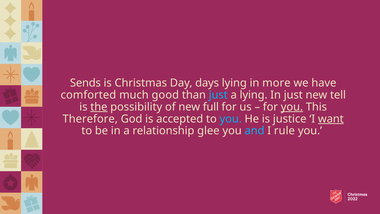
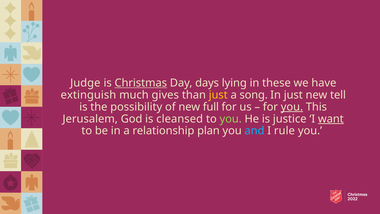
Sends: Sends -> Judge
Christmas underline: none -> present
more: more -> these
comforted: comforted -> extinguish
good: good -> gives
just at (218, 95) colour: light blue -> yellow
a lying: lying -> song
the underline: present -> none
Therefore: Therefore -> Jerusalem
accepted: accepted -> cleansed
you at (231, 119) colour: light blue -> light green
glee: glee -> plan
